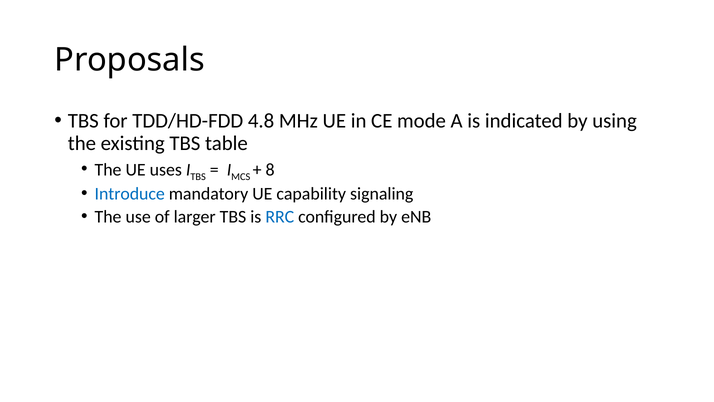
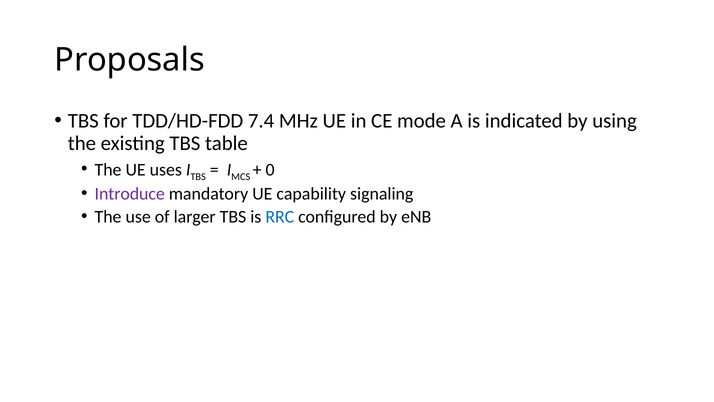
4.8: 4.8 -> 7.4
8: 8 -> 0
Introduce colour: blue -> purple
